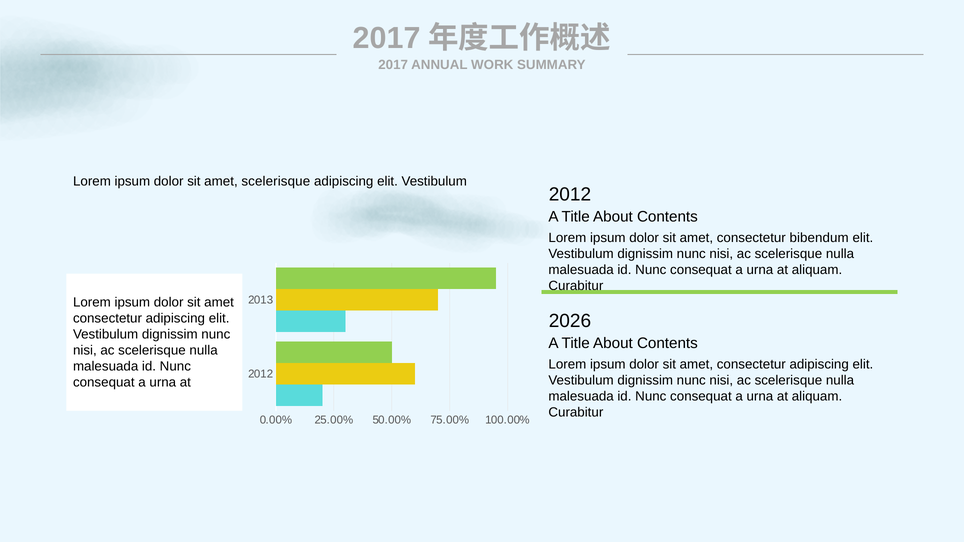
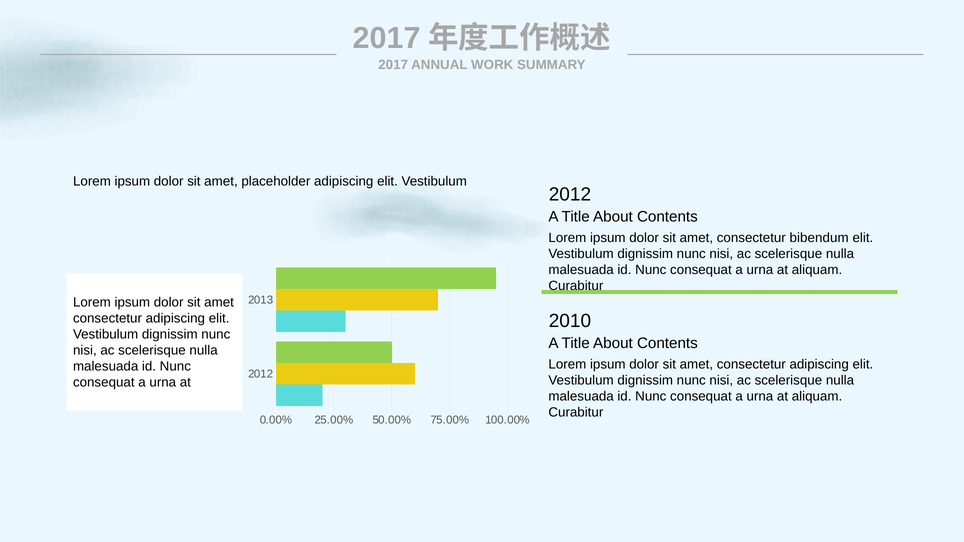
amet scelerisque: scelerisque -> placeholder
2026: 2026 -> 2010
